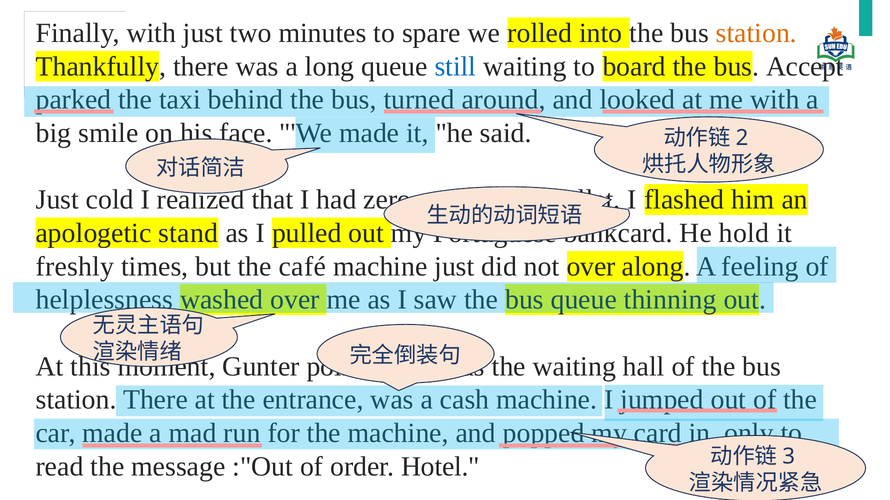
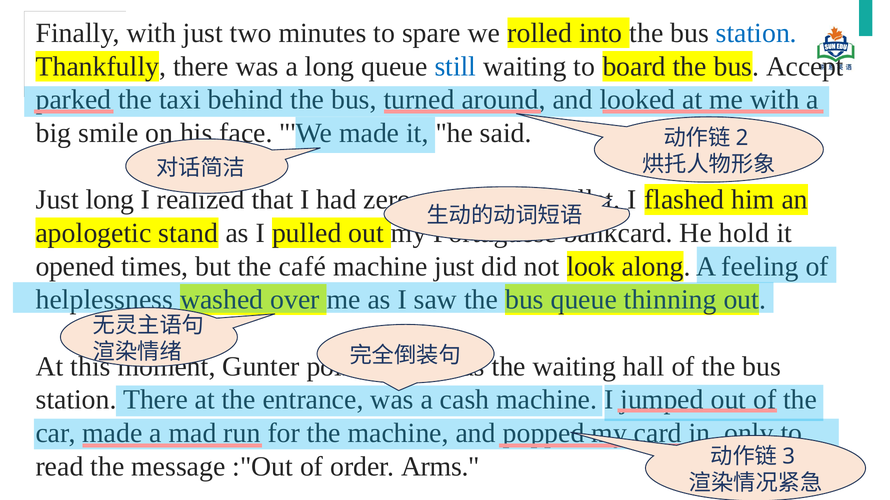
station at (756, 33) colour: orange -> blue
Just cold: cold -> long
freshly: freshly -> opened
not over: over -> look
Hotel: Hotel -> Arms
